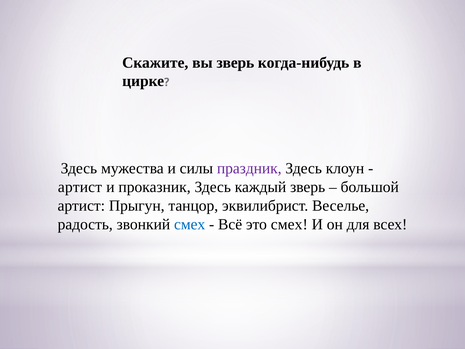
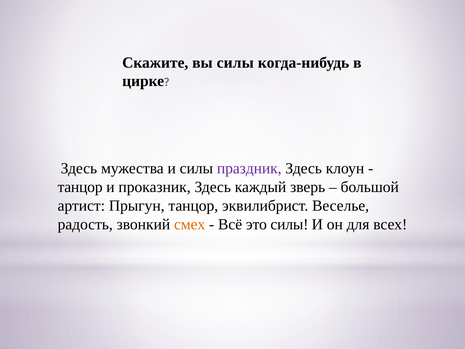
вы зверь: зверь -> силы
артист at (80, 187): артист -> танцор
смех at (190, 224) colour: blue -> orange
это смех: смех -> силы
